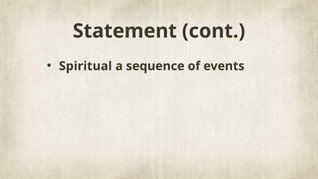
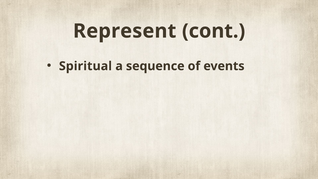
Statement: Statement -> Represent
